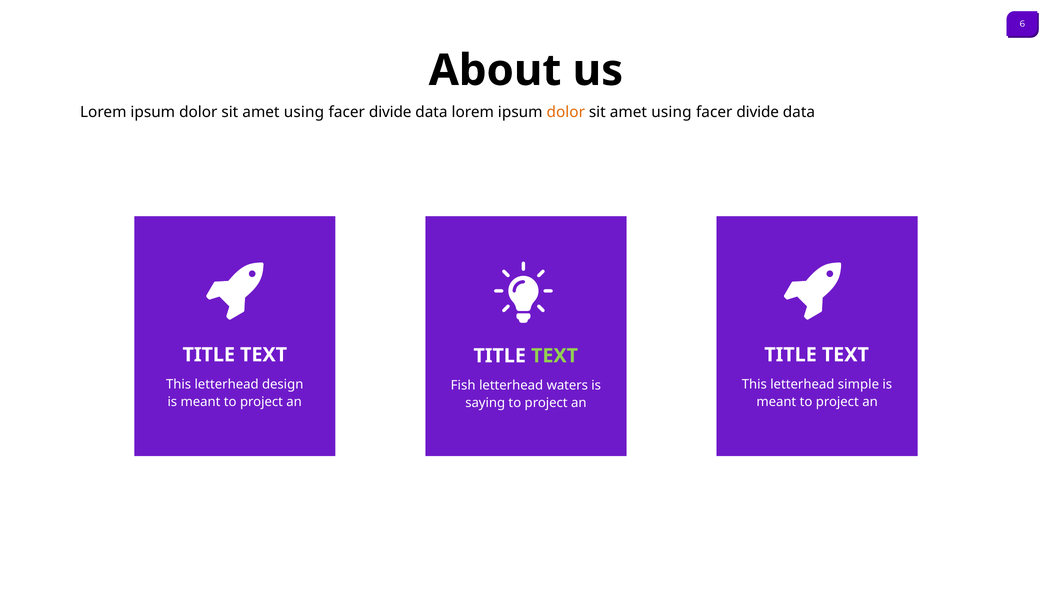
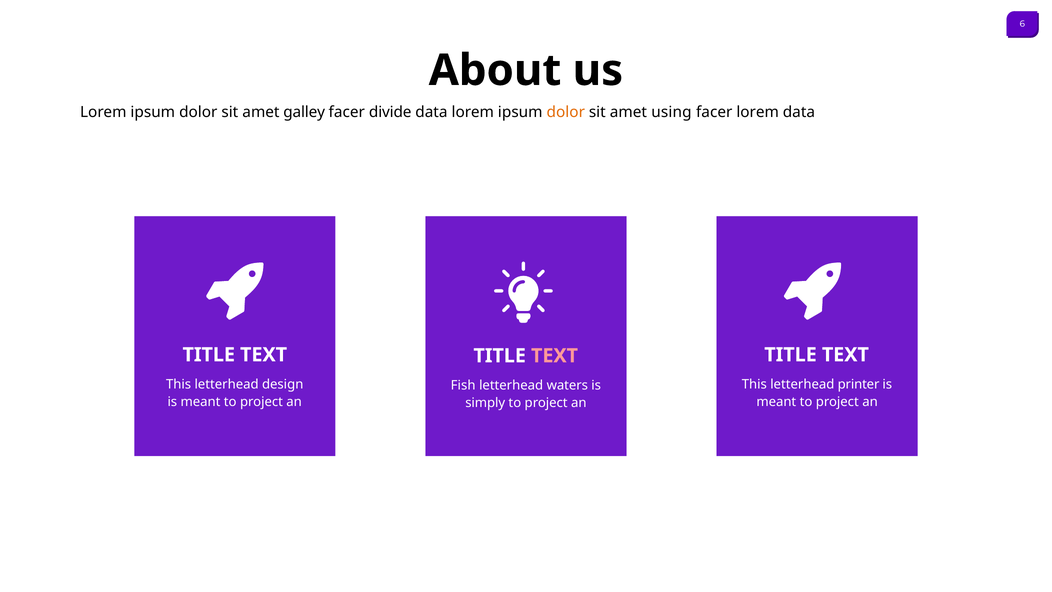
using at (304, 112): using -> galley
divide at (758, 112): divide -> lorem
TEXT at (555, 356) colour: light green -> pink
simple: simple -> printer
saying: saying -> simply
